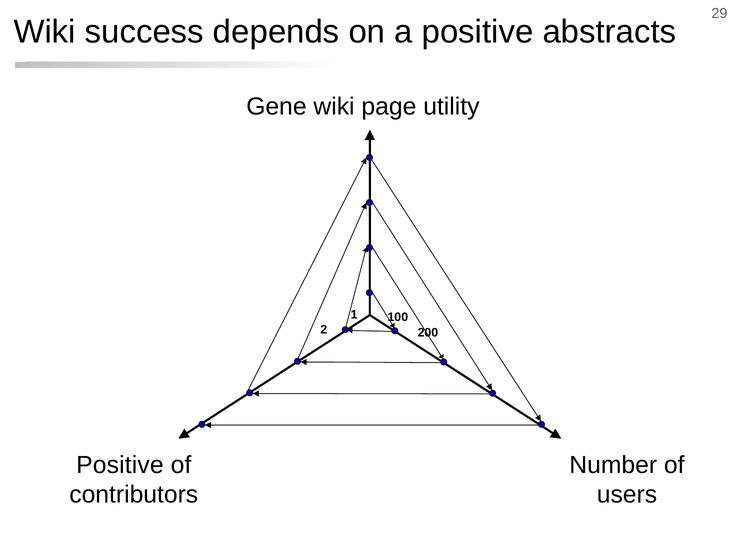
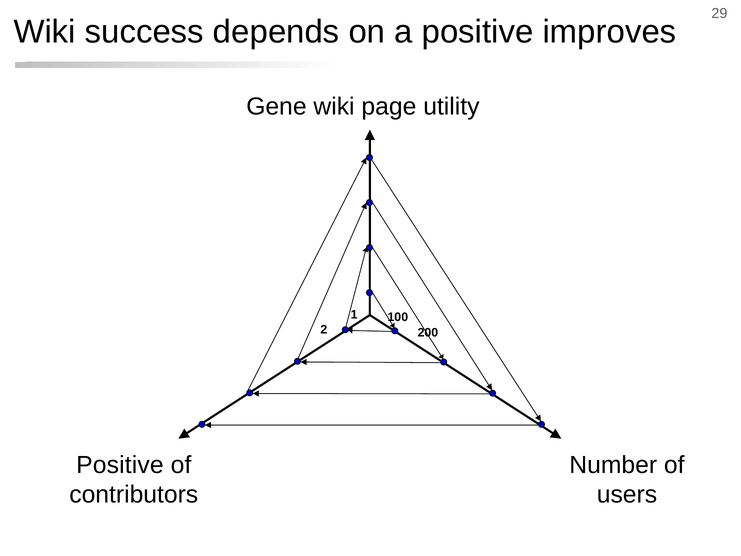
abstracts: abstracts -> improves
